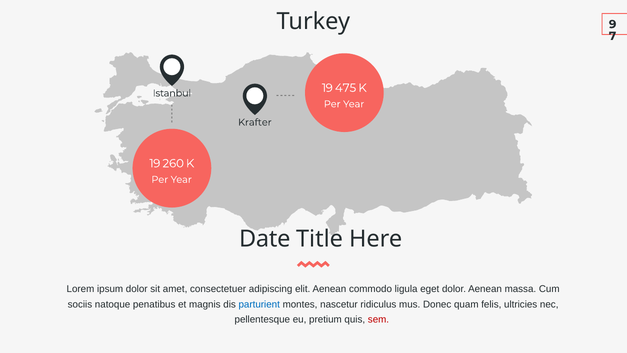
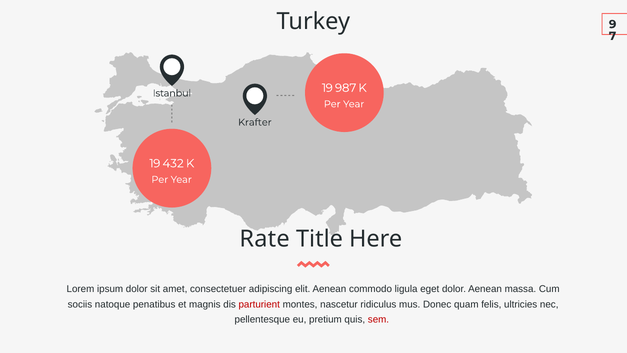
475: 475 -> 987
260: 260 -> 432
Date: Date -> Rate
parturient colour: blue -> red
